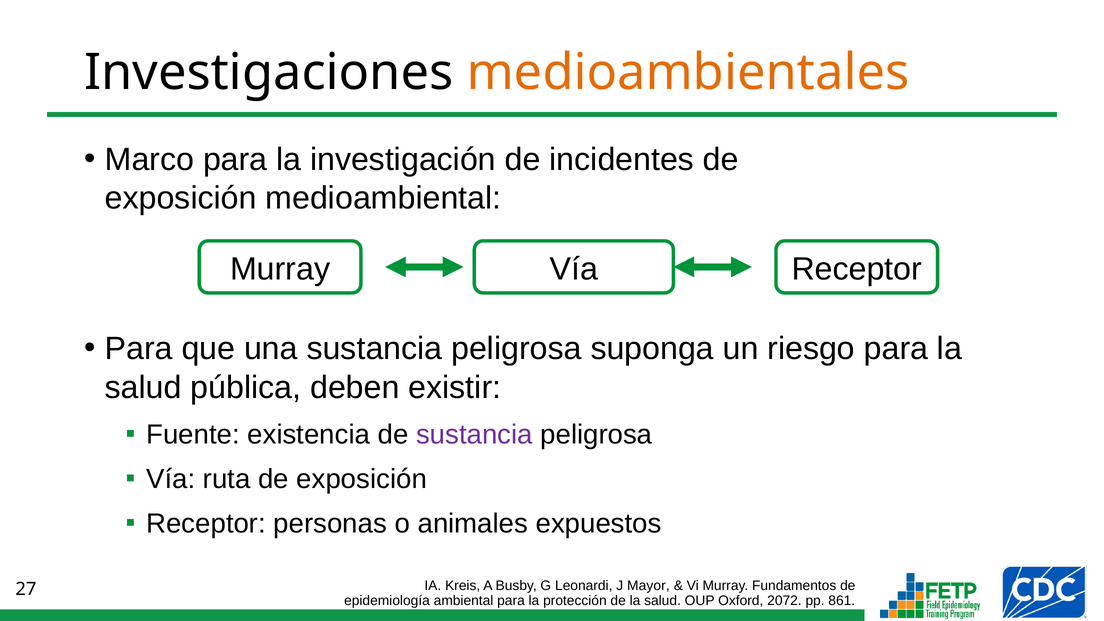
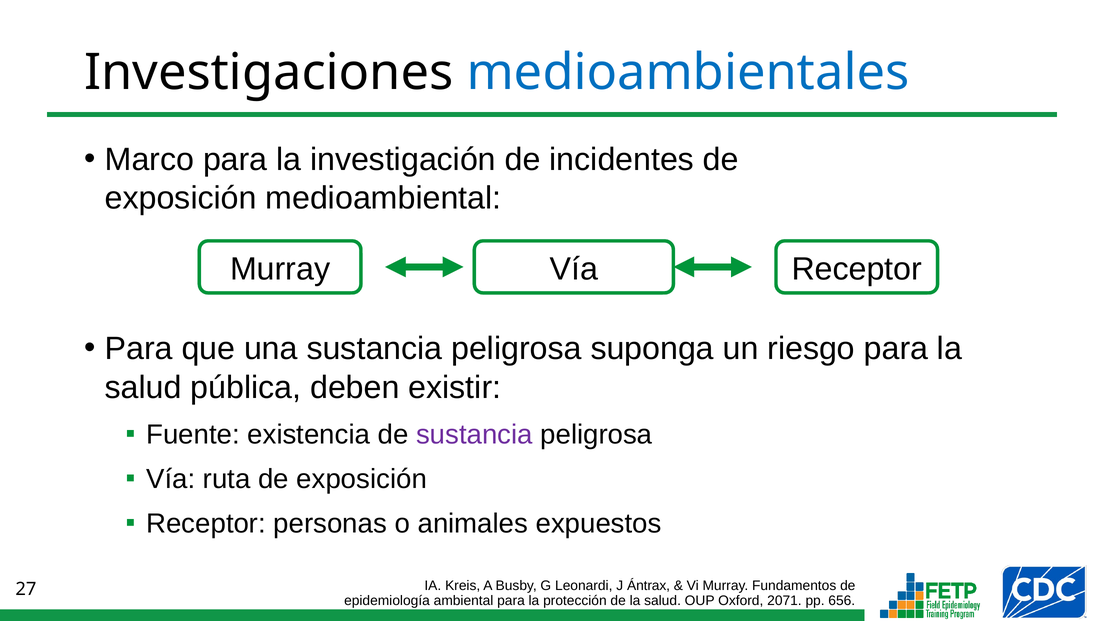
medioambientales colour: orange -> blue
Mayor: Mayor -> Ántrax
2072: 2072 -> 2071
861: 861 -> 656
